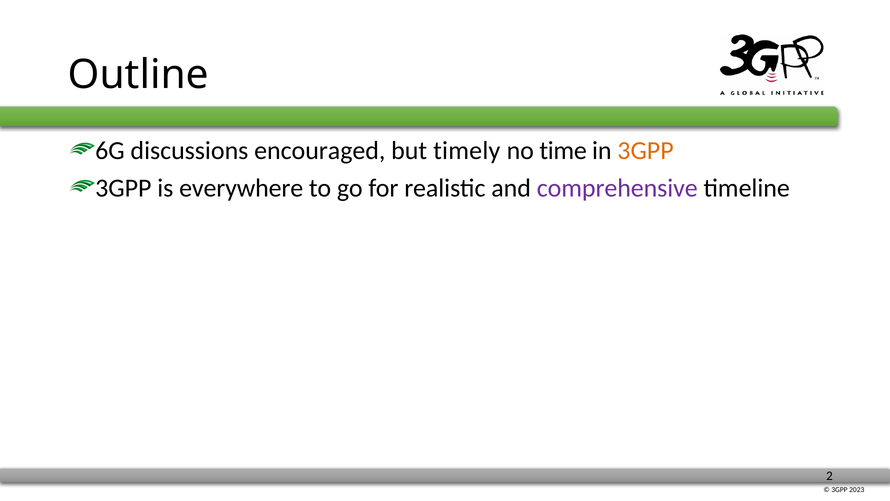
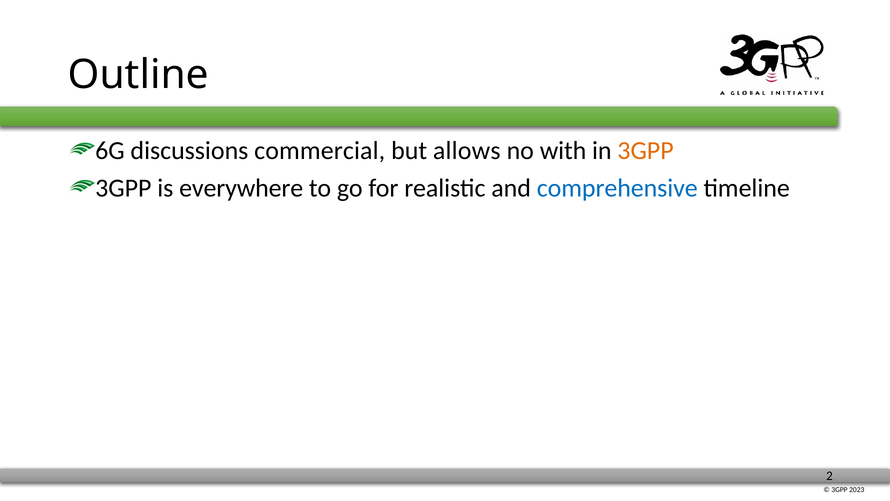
encouraged: encouraged -> commercial
timely: timely -> allows
time: time -> with
comprehensive colour: purple -> blue
